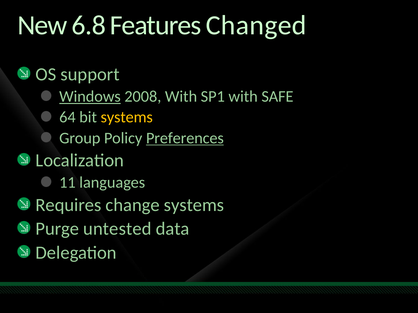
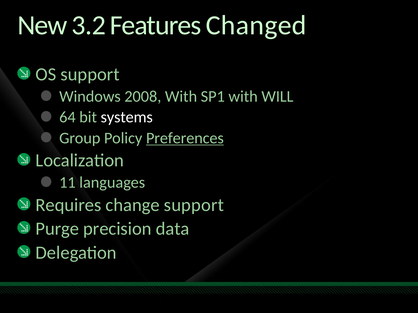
6.8: 6.8 -> 3.2
Windows underline: present -> none
SAFE: SAFE -> WILL
systems at (127, 117) colour: yellow -> white
change systems: systems -> support
untested: untested -> precision
